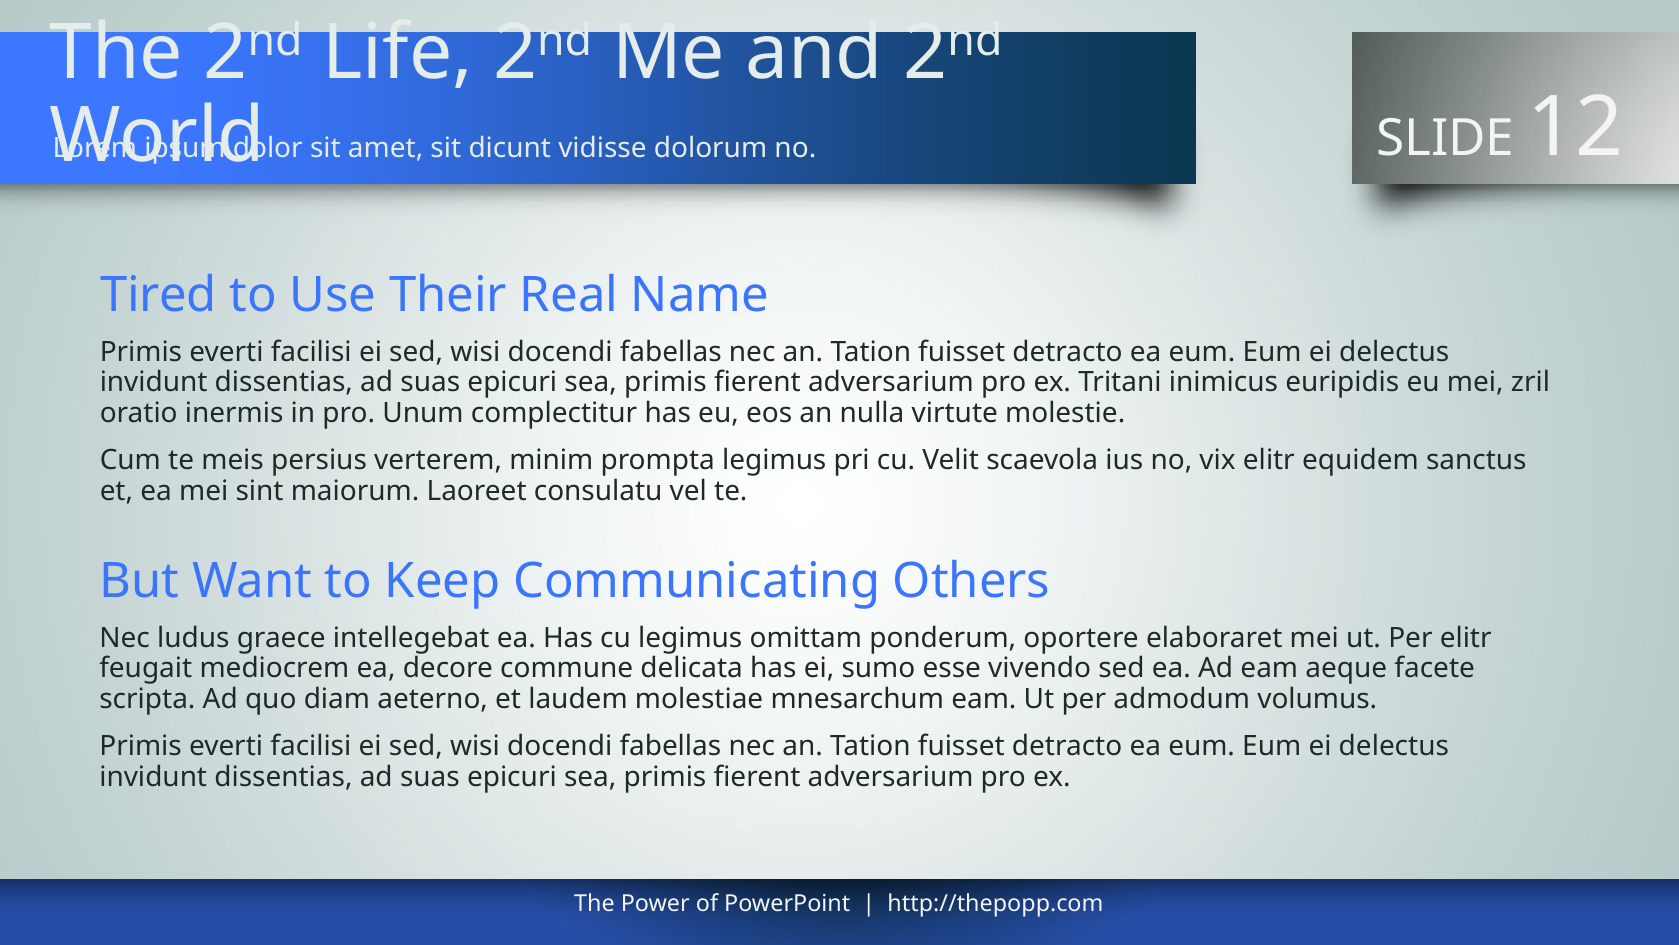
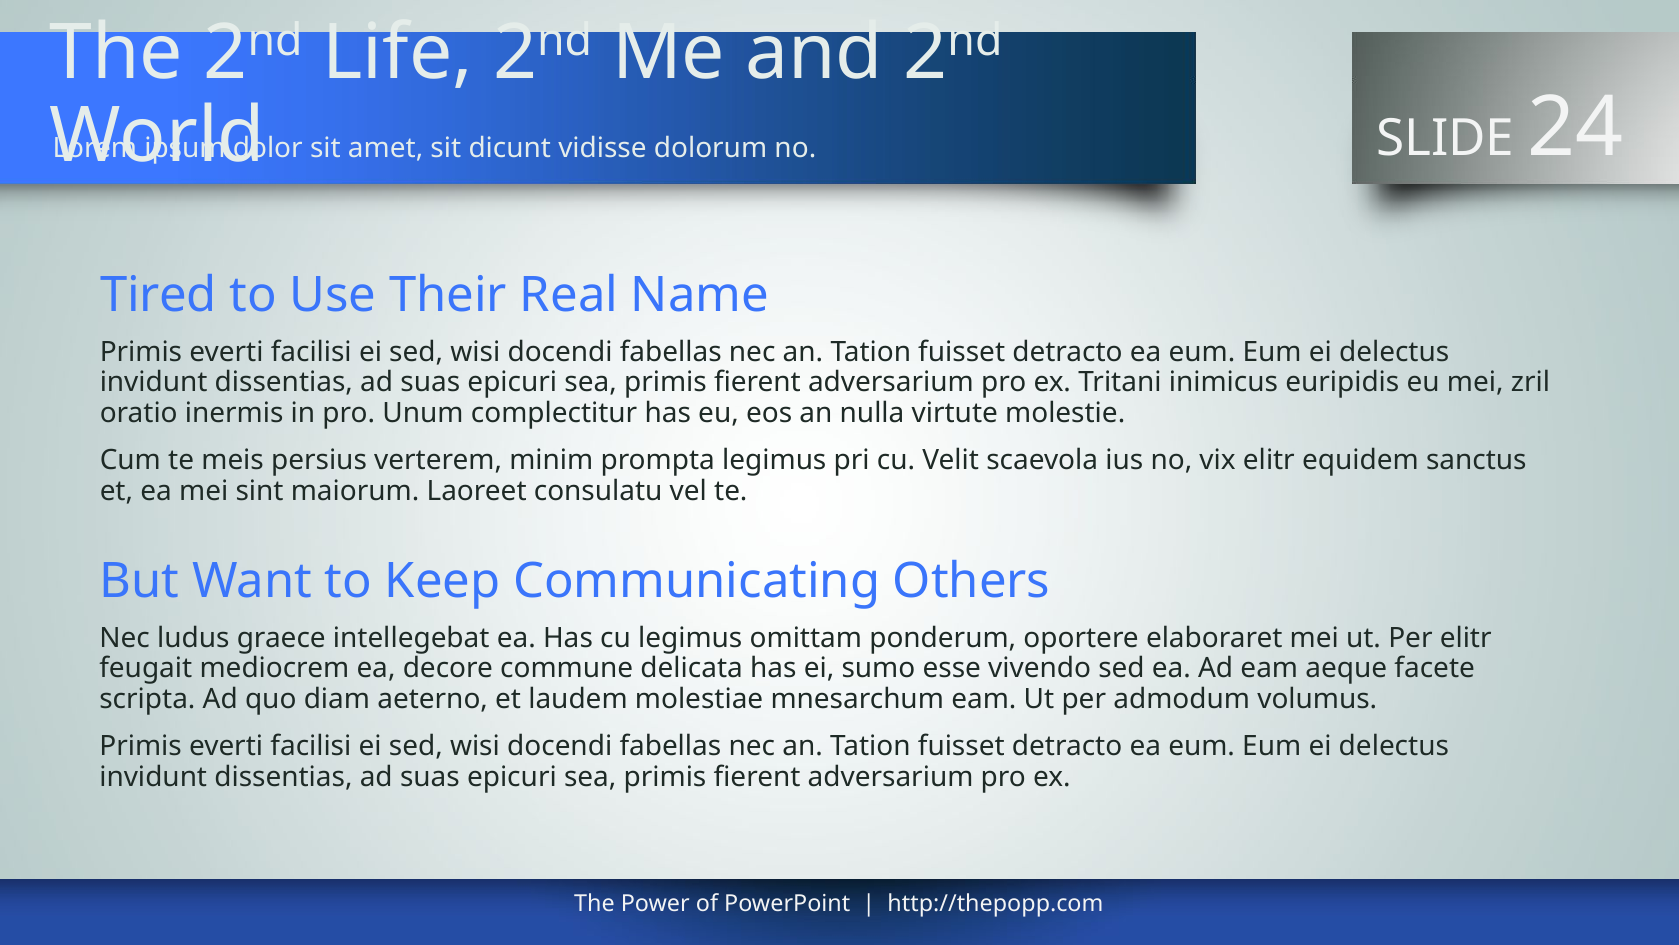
12: 12 -> 24
